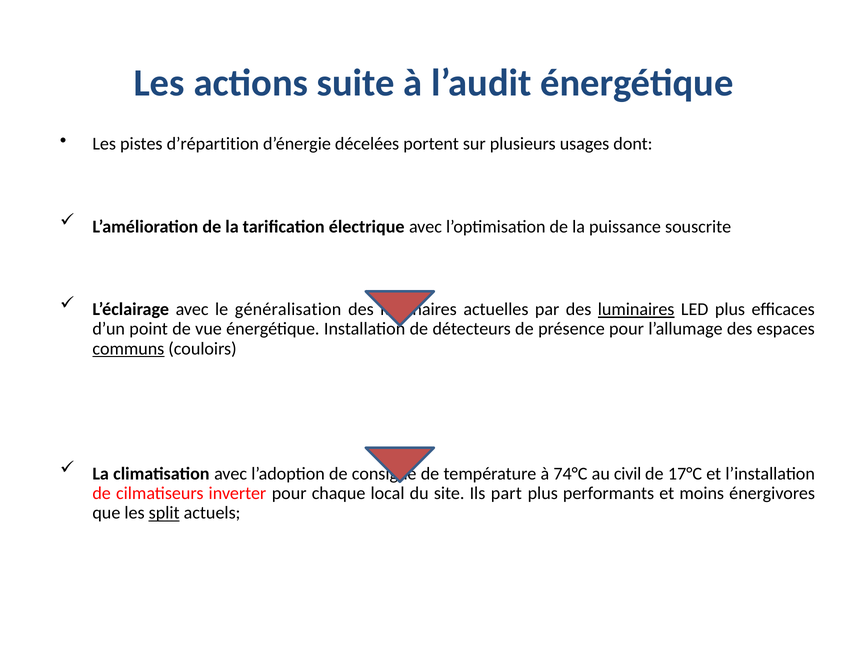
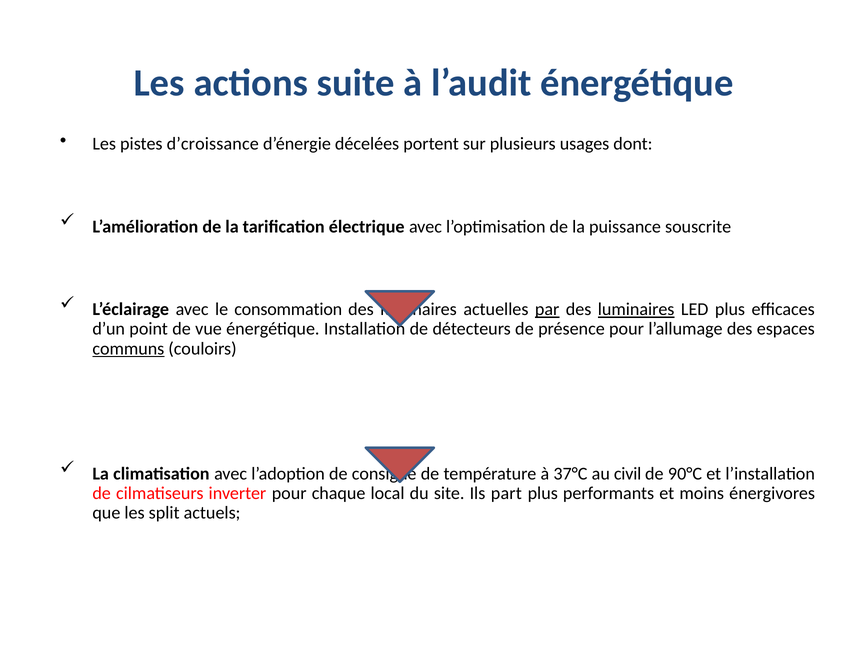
d’répartition: d’répartition -> d’croissance
généralisation: généralisation -> consommation
par underline: none -> present
74°C: 74°C -> 37°C
17°C: 17°C -> 90°C
split underline: present -> none
